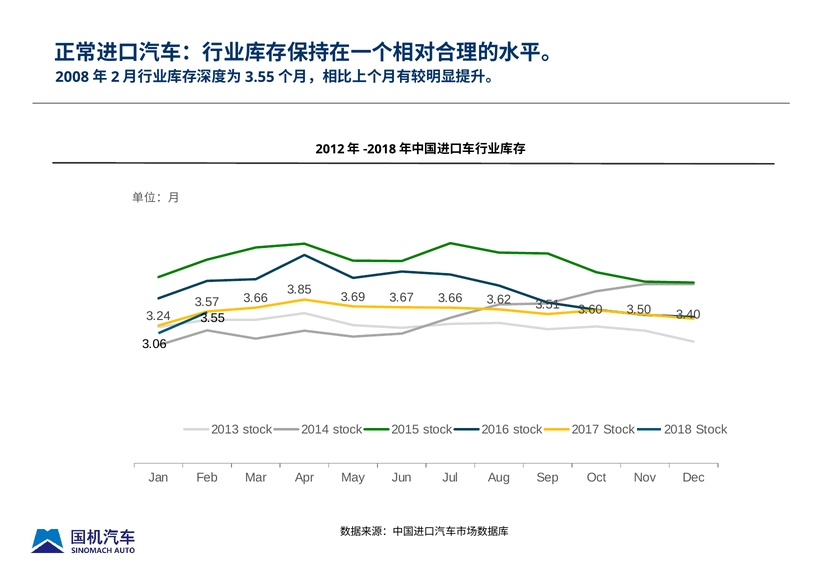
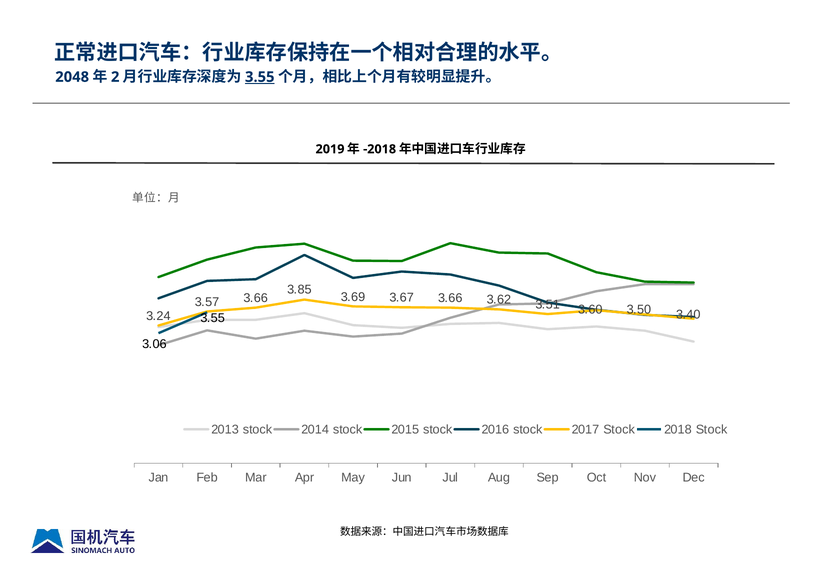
2008: 2008 -> 2048
3.55 at (260, 77) underline: none -> present
2012: 2012 -> 2019
